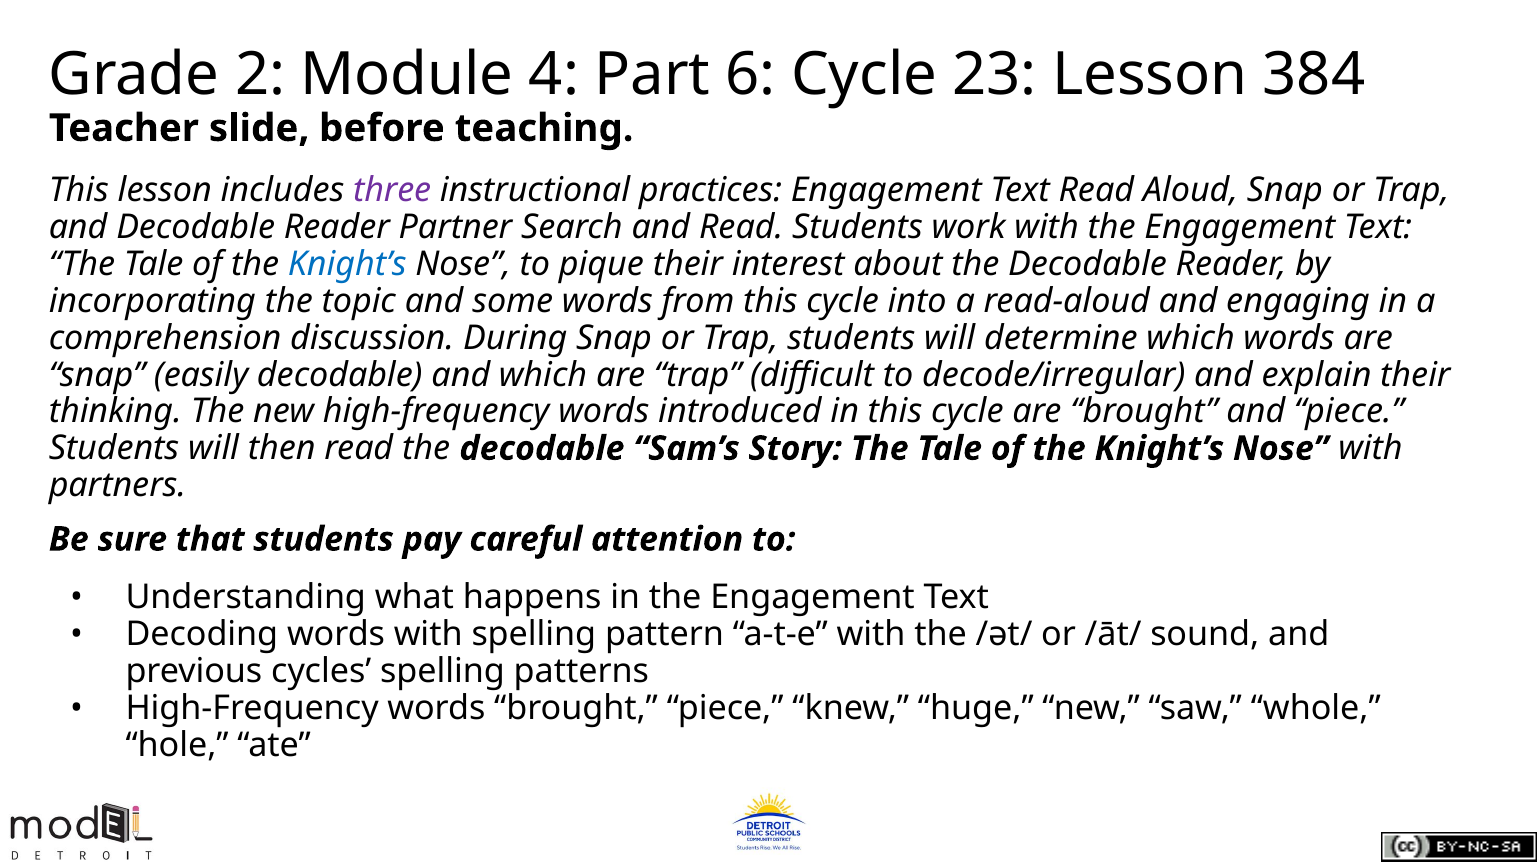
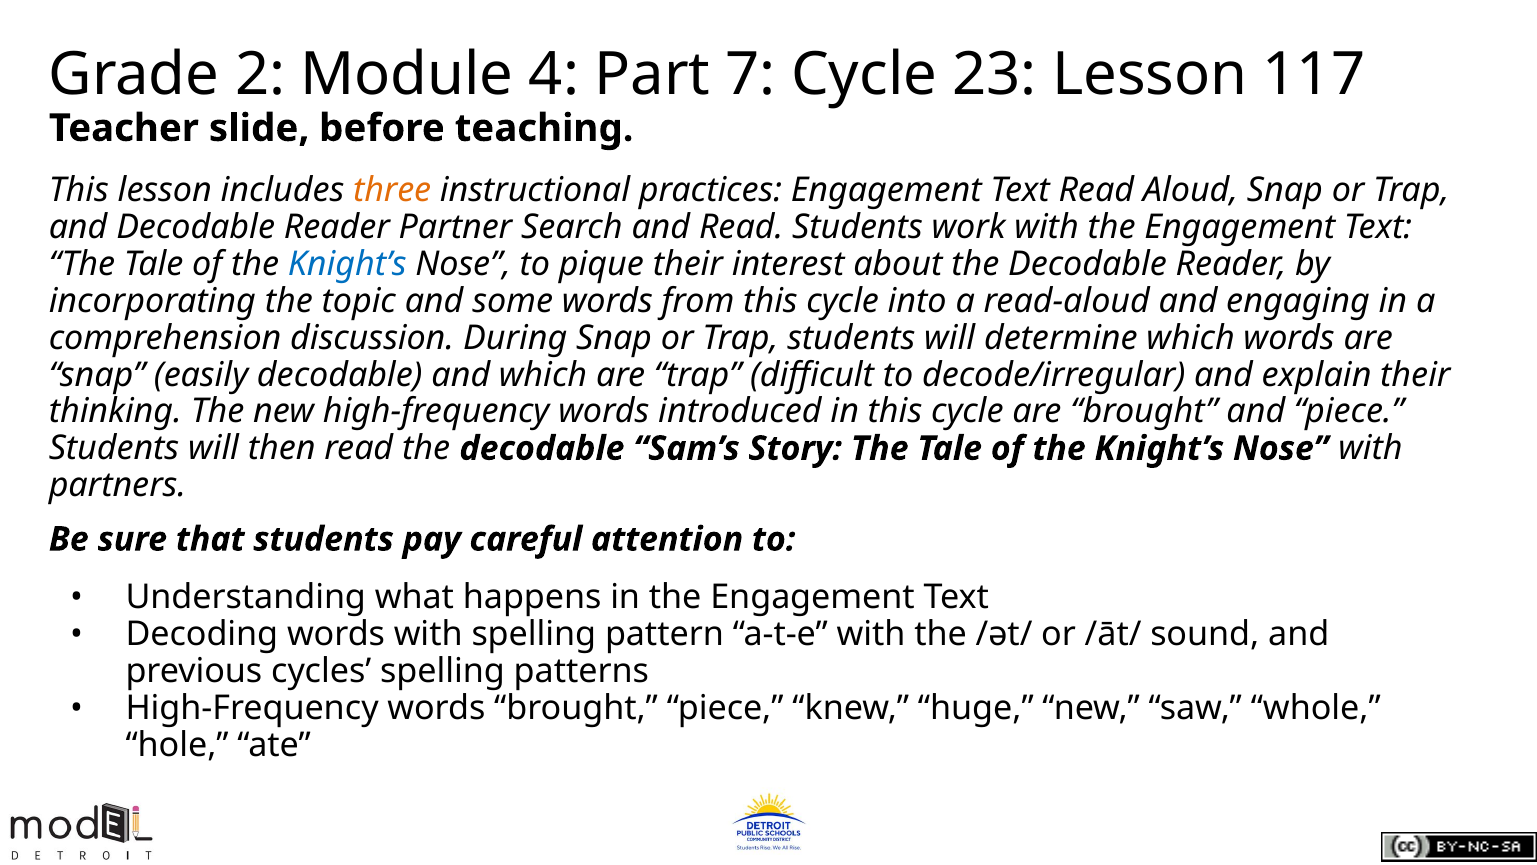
6: 6 -> 7
384: 384 -> 117
three colour: purple -> orange
